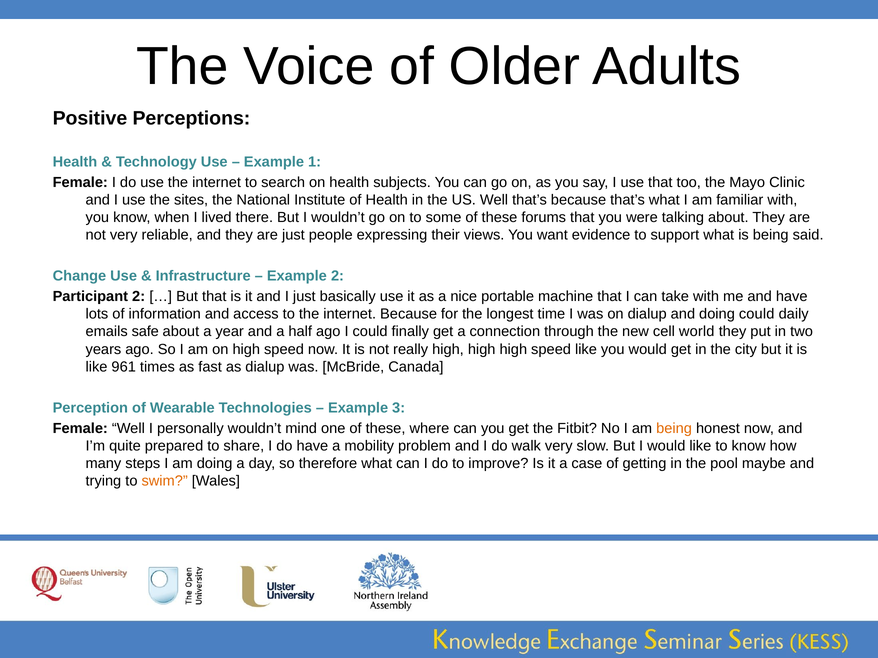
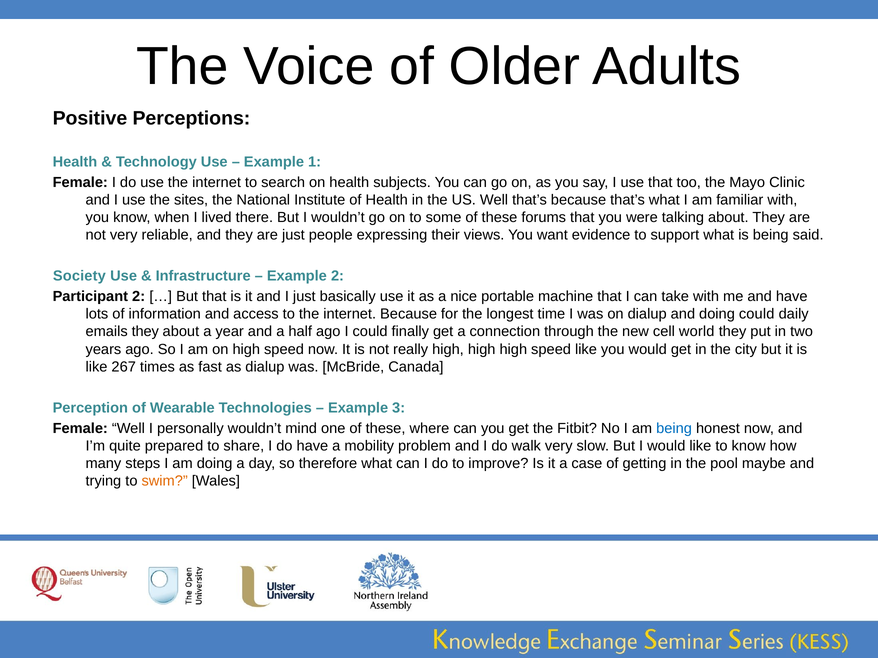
Change: Change -> Society
emails safe: safe -> they
961: 961 -> 267
being at (674, 429) colour: orange -> blue
